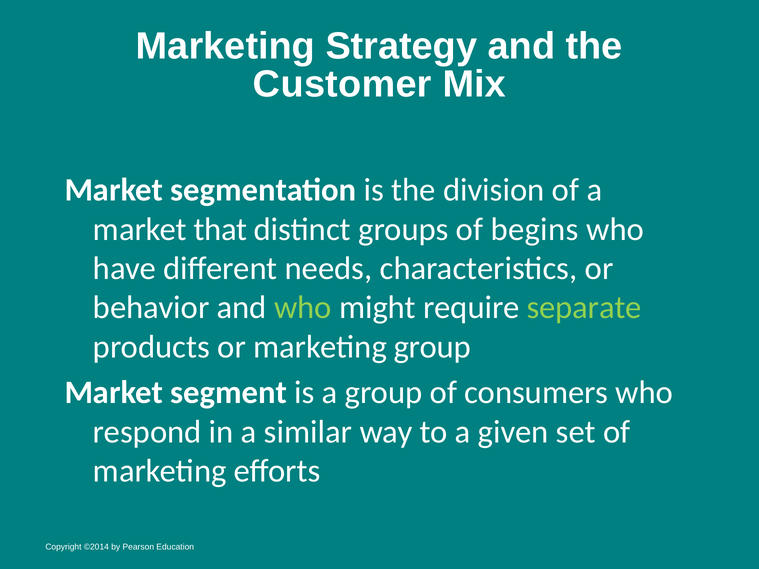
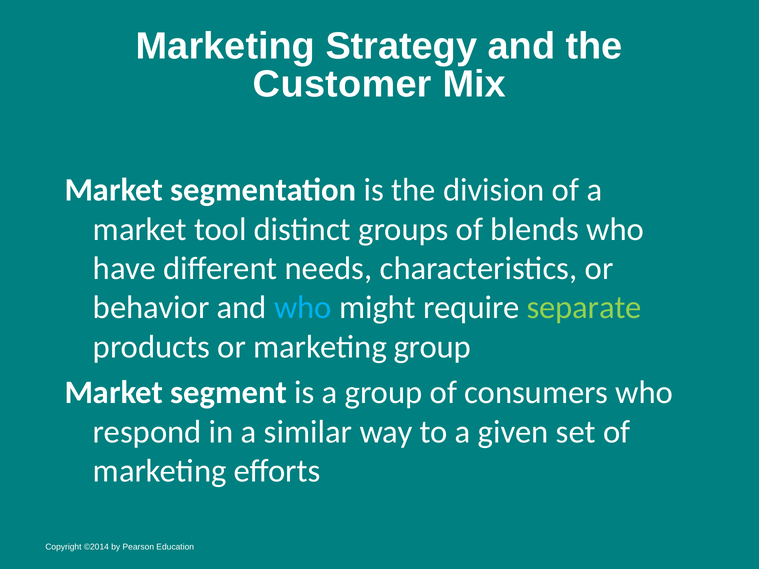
that: that -> tool
begins: begins -> blends
who at (303, 308) colour: light green -> light blue
